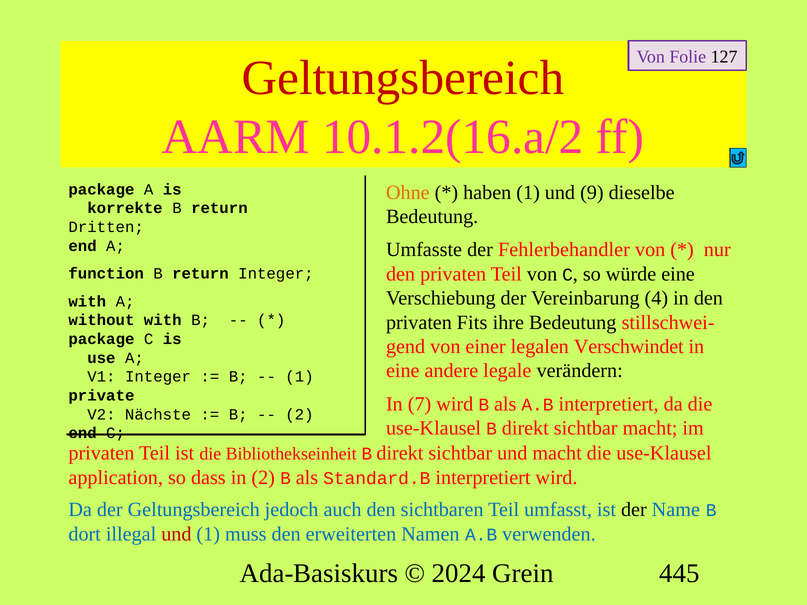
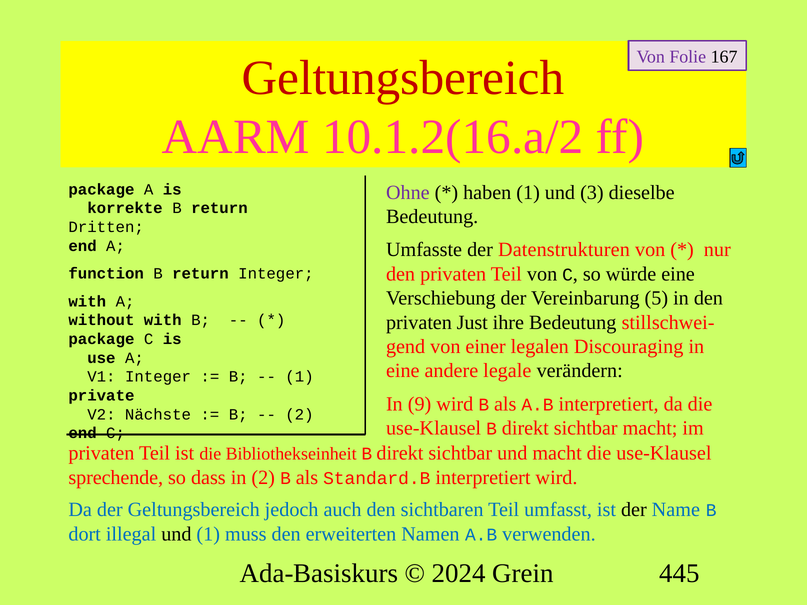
127: 127 -> 167
Ohne colour: orange -> purple
9: 9 -> 3
Fehlerbehandler: Fehlerbehandler -> Datenstrukturen
4: 4 -> 5
Fits: Fits -> Just
Verschwindet: Verschwindet -> Discouraging
7: 7 -> 9
application: application -> sprechende
und at (176, 534) colour: red -> black
